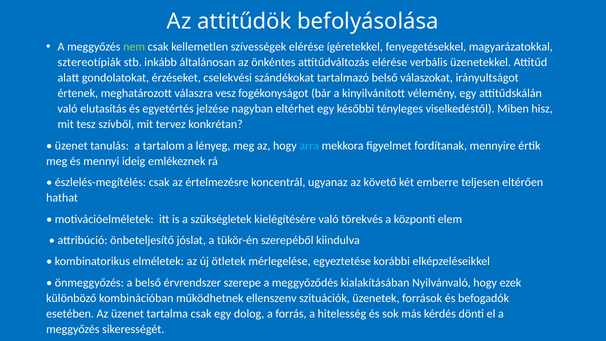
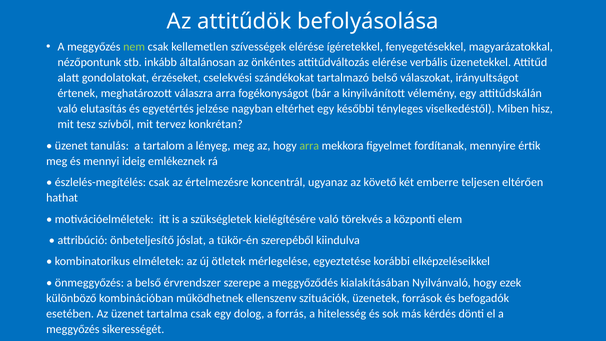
sztereotípiák: sztereotípiák -> nézőpontunk
válaszra vesz: vesz -> arra
arra at (309, 146) colour: light blue -> light green
